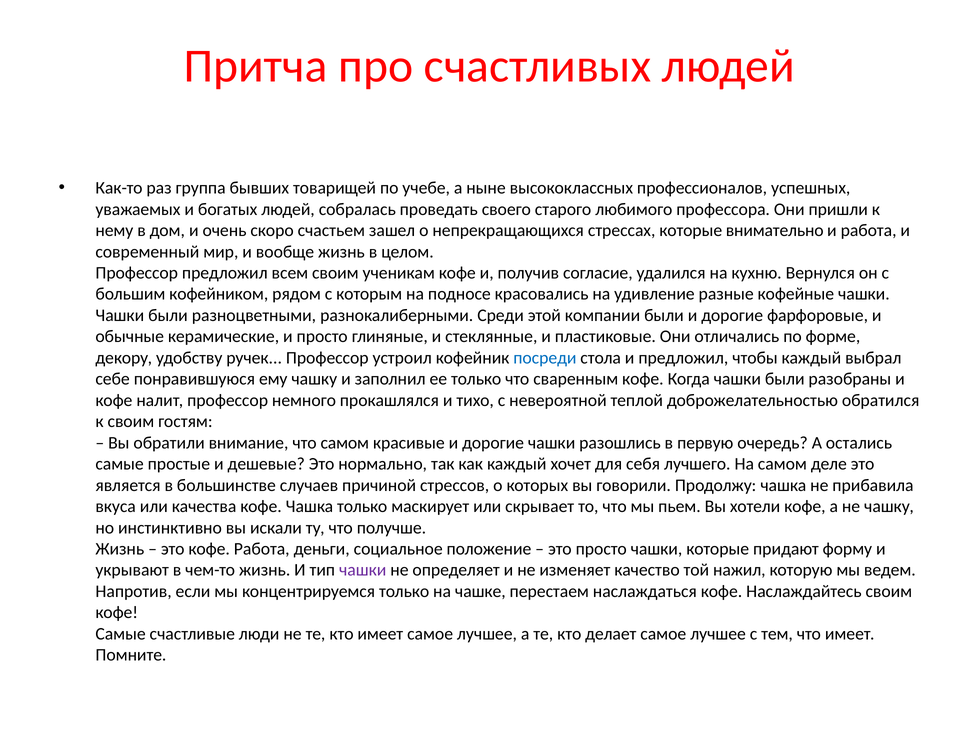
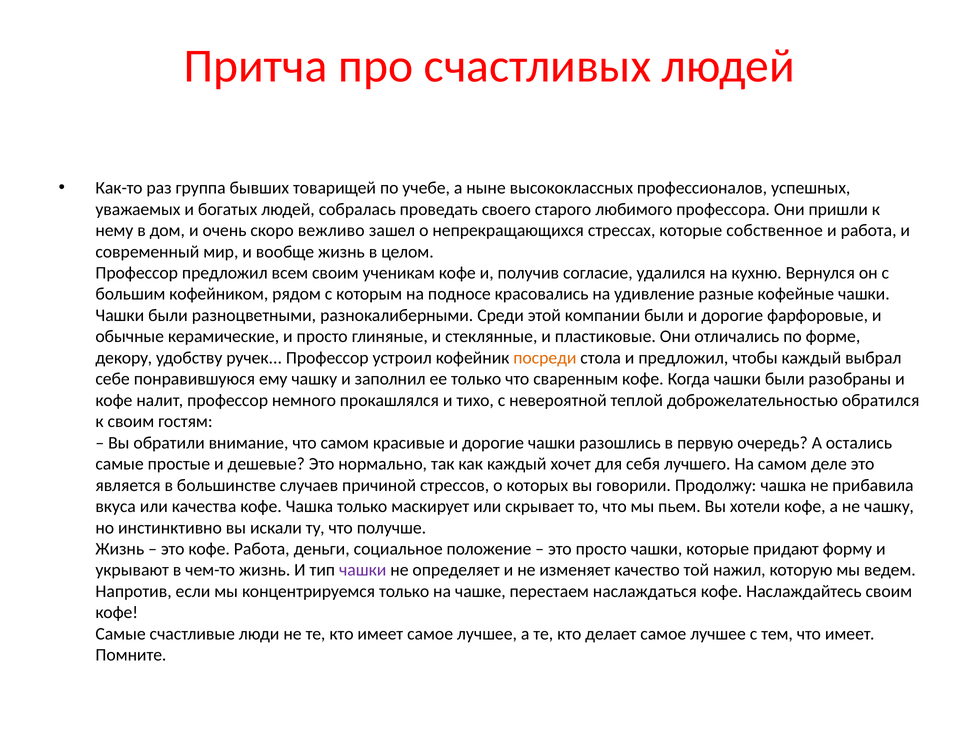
счастьем: счастьем -> вежливо
внимательно: внимательно -> собственное
посреди colour: blue -> orange
